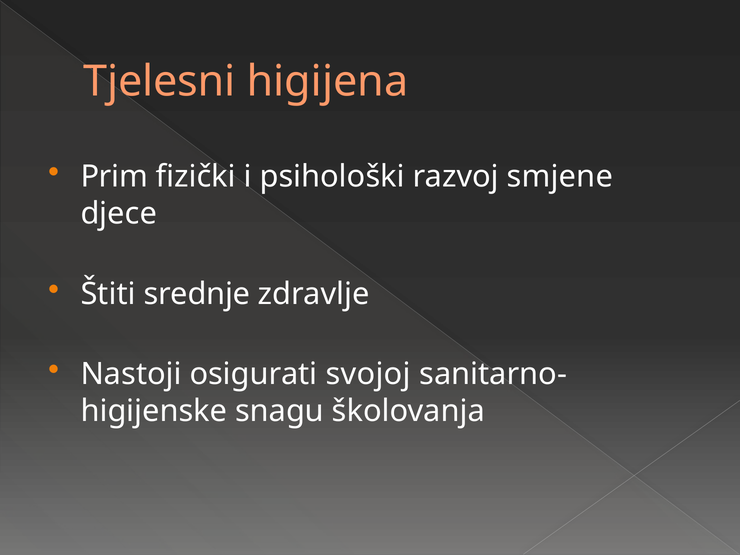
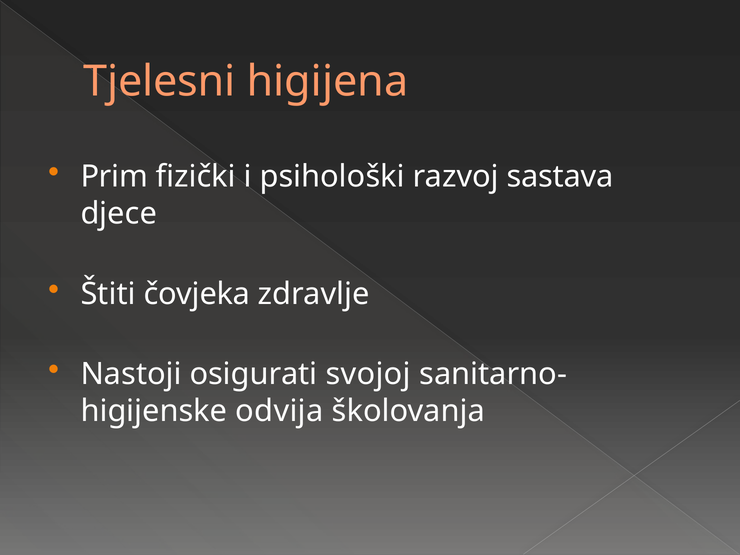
smjene: smjene -> sastava
srednje: srednje -> čovjeka
snagu: snagu -> odvija
